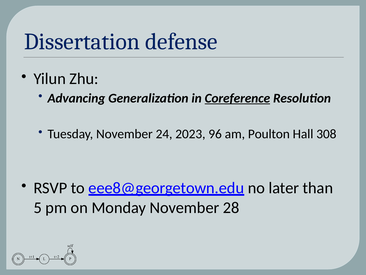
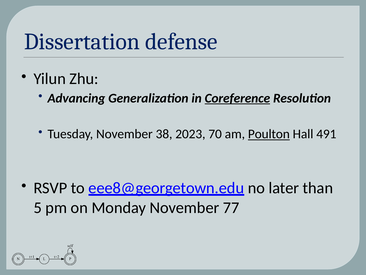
24: 24 -> 38
96: 96 -> 70
Poulton underline: none -> present
308: 308 -> 491
28: 28 -> 77
